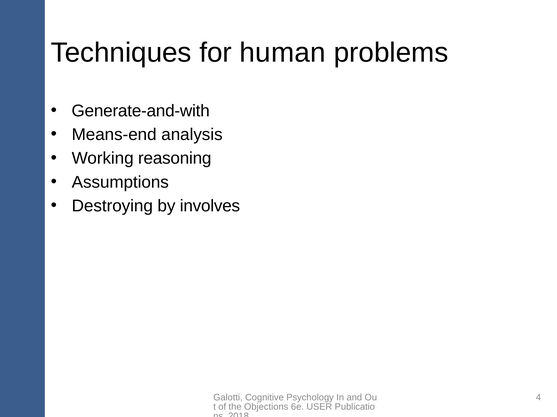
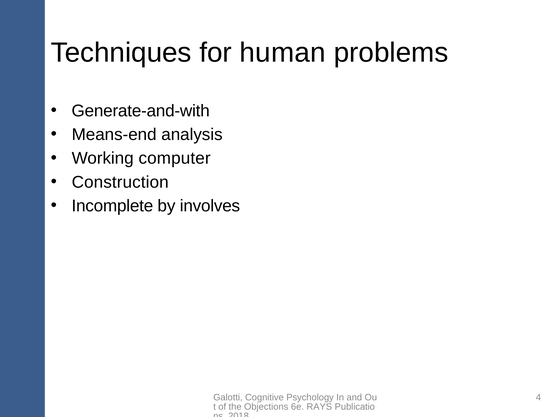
reasoning: reasoning -> computer
Assumptions: Assumptions -> Construction
Destroying: Destroying -> Incomplete
USER: USER -> RAYS
